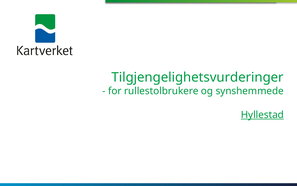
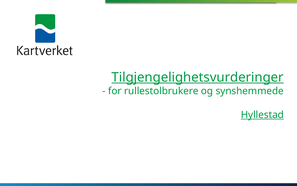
Tilgjengelighetsvurderinger underline: none -> present
